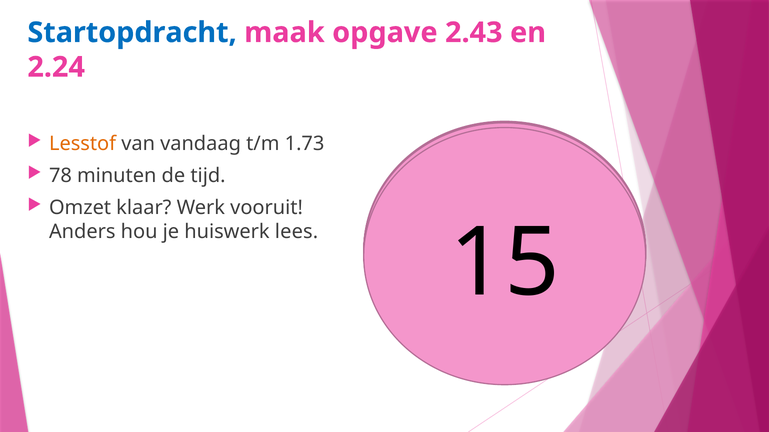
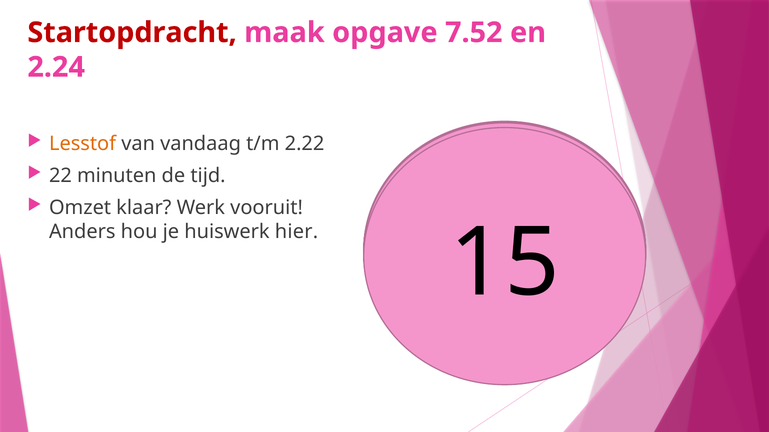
Startopdracht colour: blue -> red
2.43: 2.43 -> 7.52
1.73: 1.73 -> 2.22
78: 78 -> 22
lees: lees -> hier
